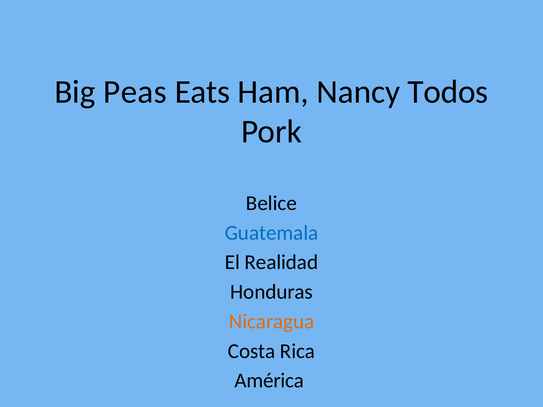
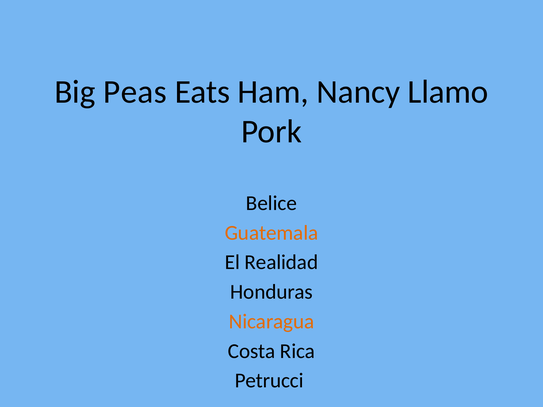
Todos: Todos -> Llamo
Guatemala colour: blue -> orange
América: América -> Petrucci
